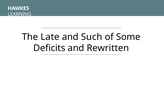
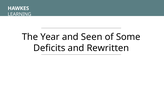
Late: Late -> Year
Such: Such -> Seen
